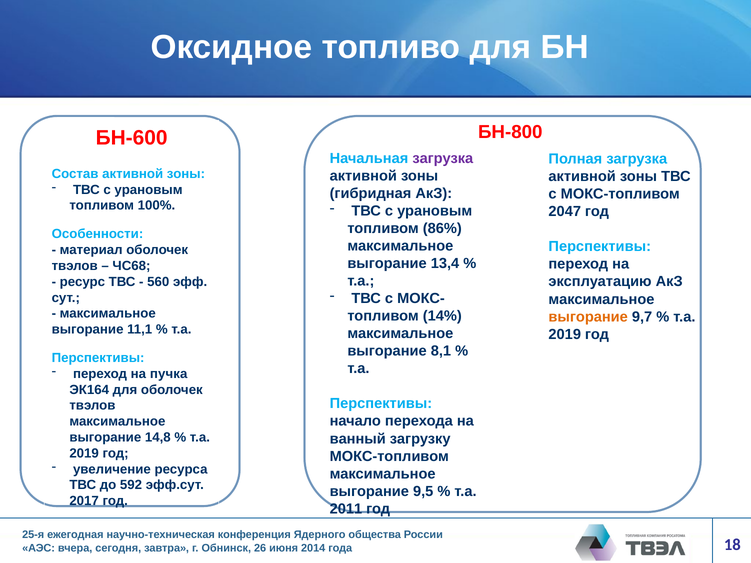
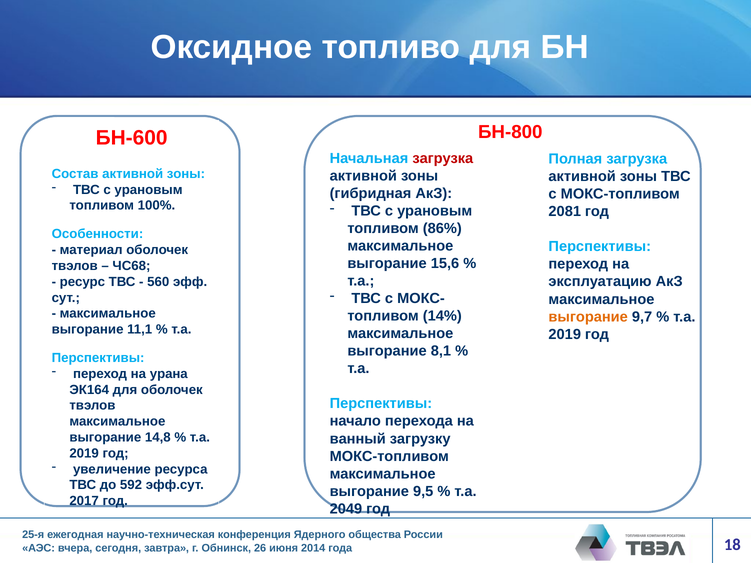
загрузка at (443, 158) colour: purple -> red
2047: 2047 -> 2081
13,4: 13,4 -> 15,6
пучка: пучка -> урана
2011: 2011 -> 2049
